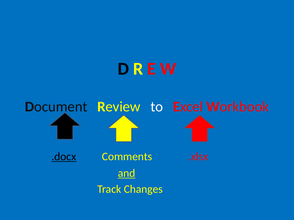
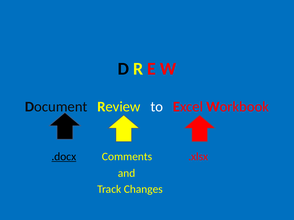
and underline: present -> none
